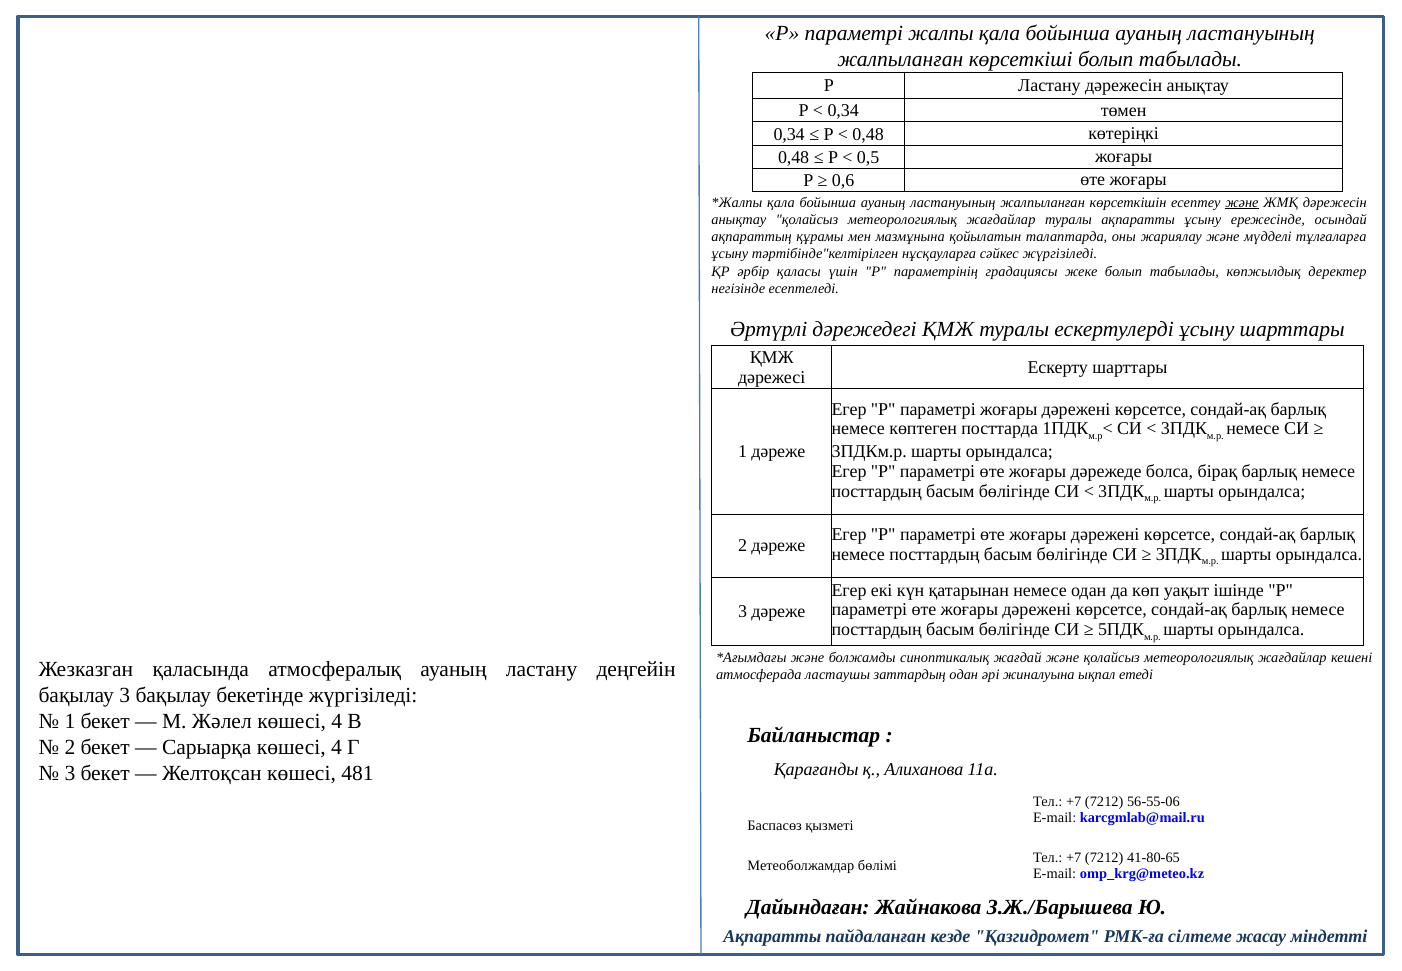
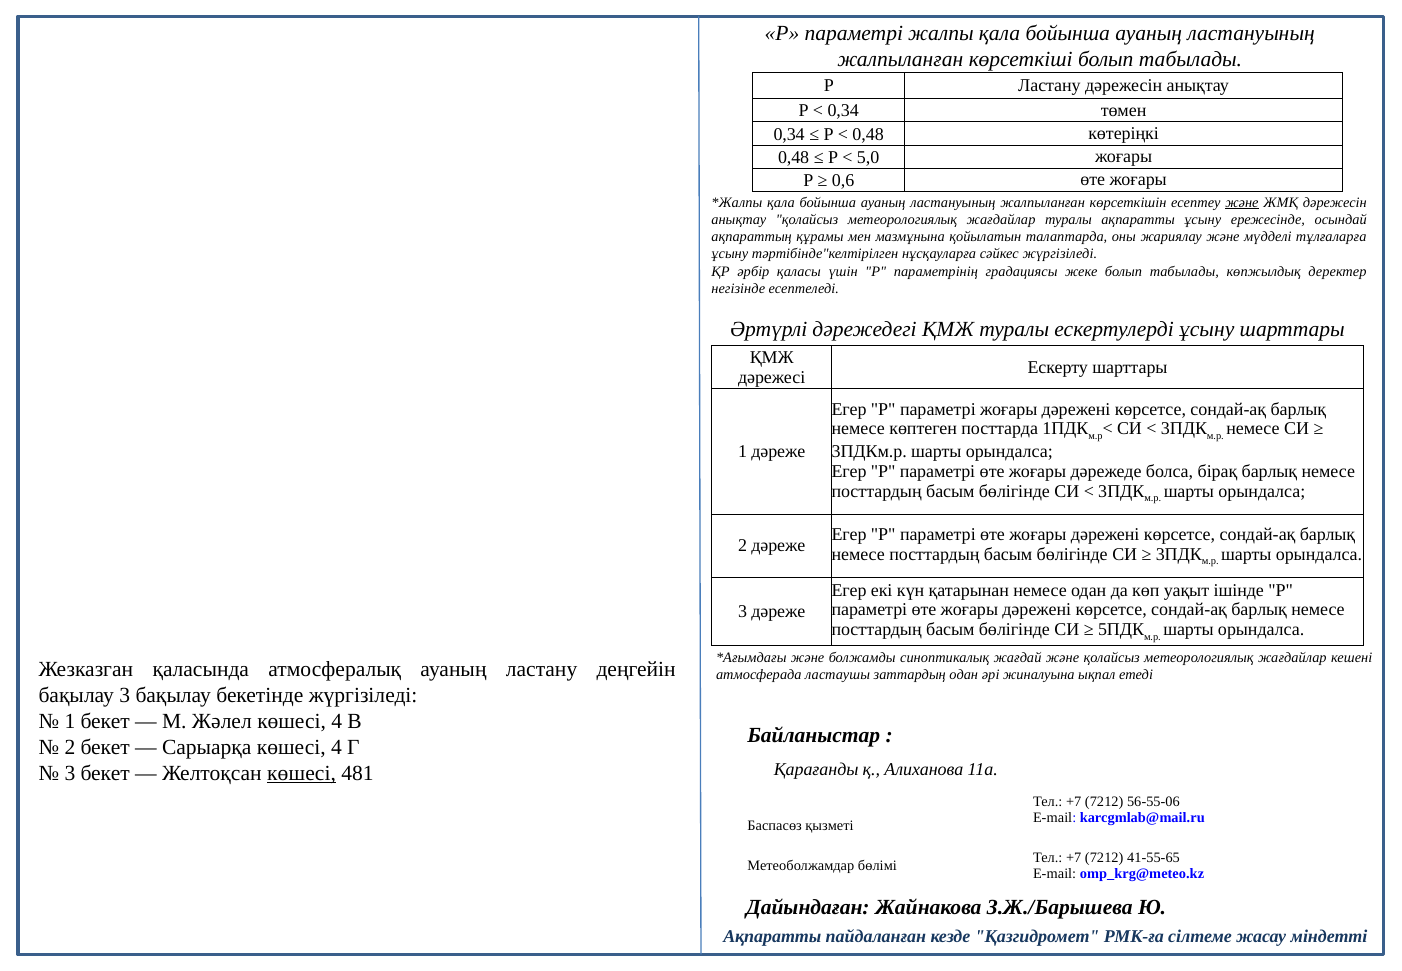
0,5: 0,5 -> 5,0
көшесі at (302, 773) underline: none -> present
41-80-65: 41-80-65 -> 41-55-65
